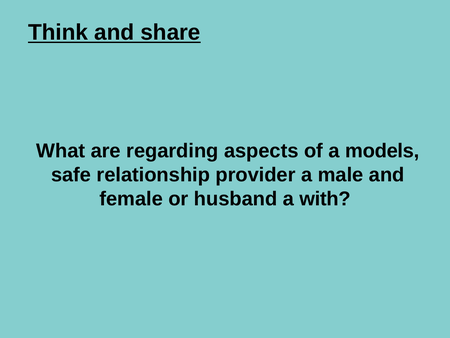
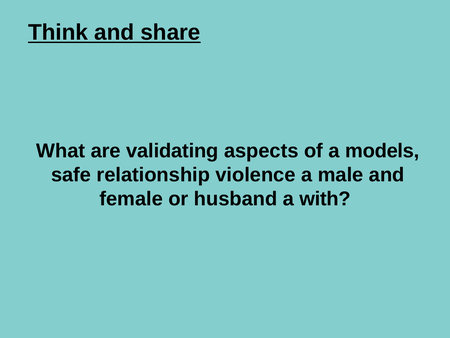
regarding: regarding -> validating
provider: provider -> violence
